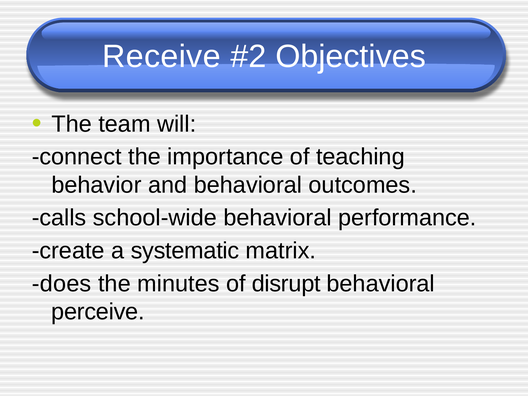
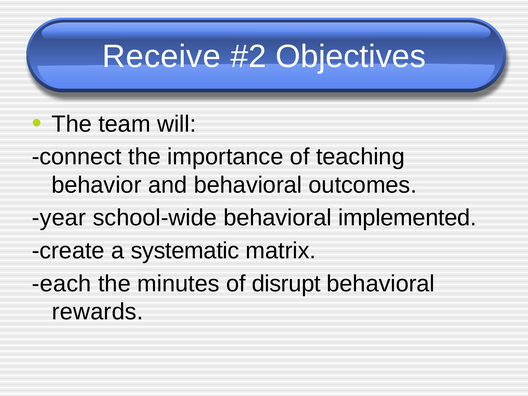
calls: calls -> year
performance: performance -> implemented
does: does -> each
perceive: perceive -> rewards
